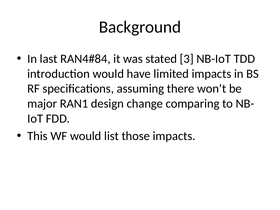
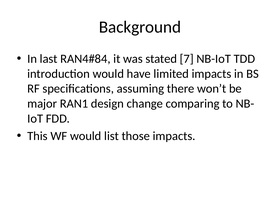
3: 3 -> 7
